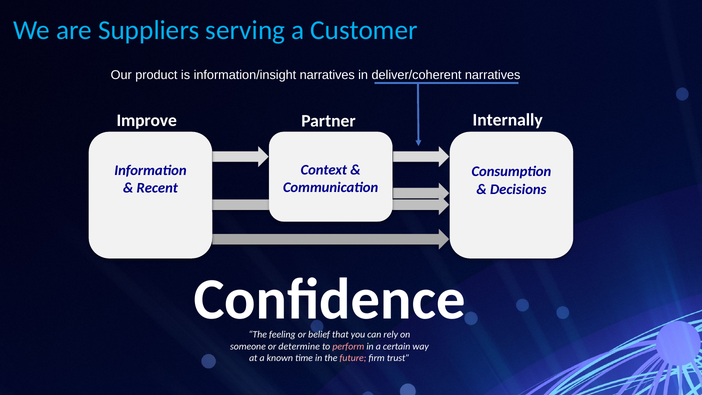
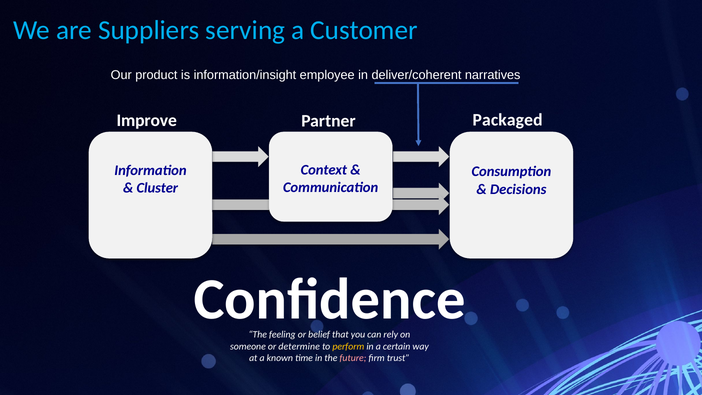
information/insight narratives: narratives -> employee
Internally: Internally -> Packaged
Recent: Recent -> Cluster
perform colour: pink -> yellow
